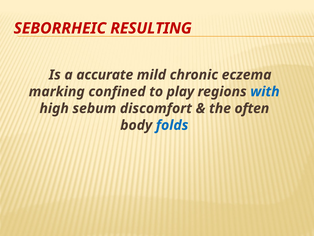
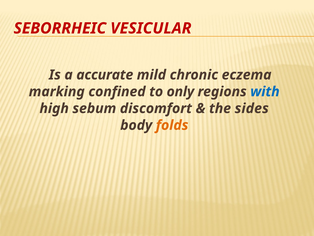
RESULTING: RESULTING -> VESICULAR
play: play -> only
often: often -> sides
folds colour: blue -> orange
